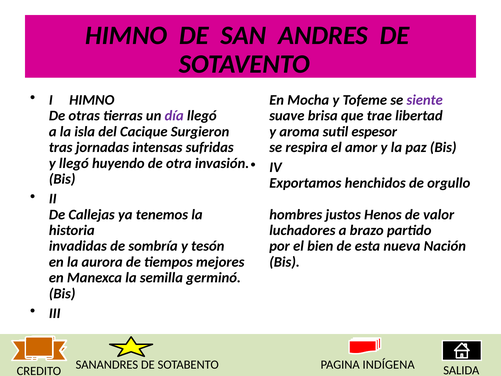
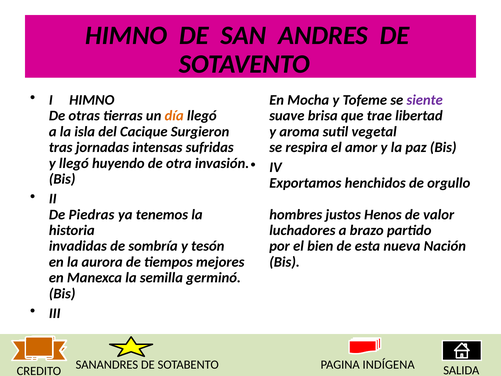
día colour: purple -> orange
espesor: espesor -> vegetal
Callejas: Callejas -> Piedras
